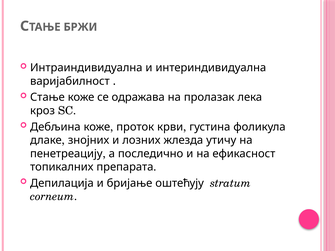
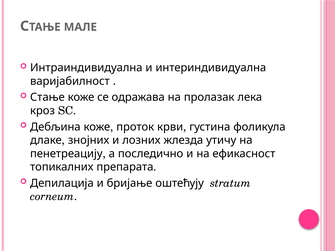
БРЖИ: БРЖИ -> МАЛЕ
